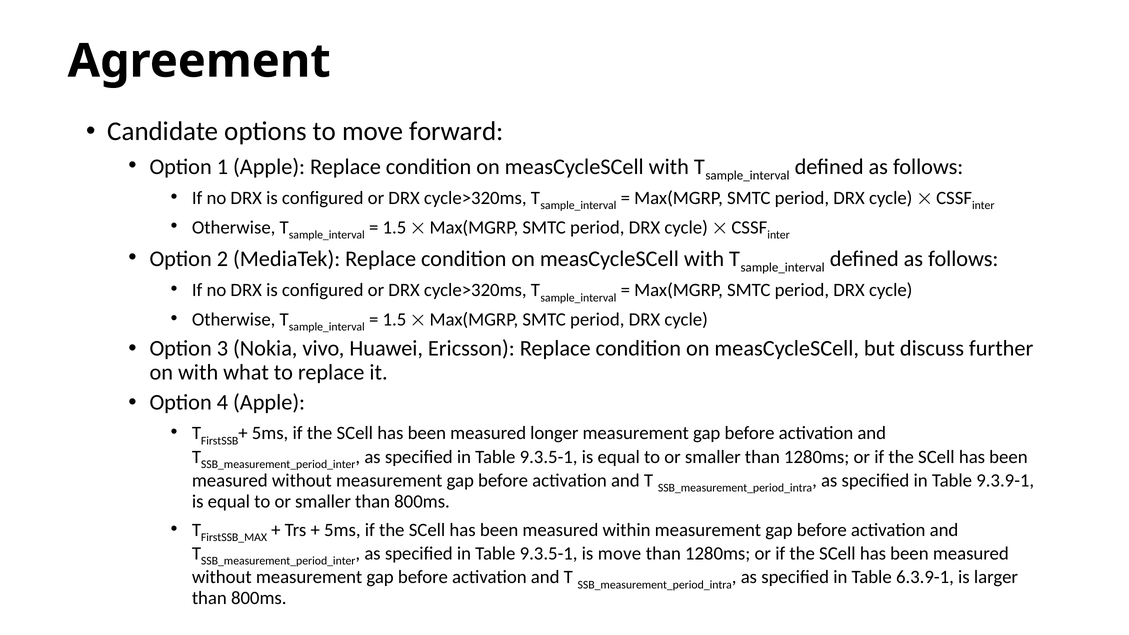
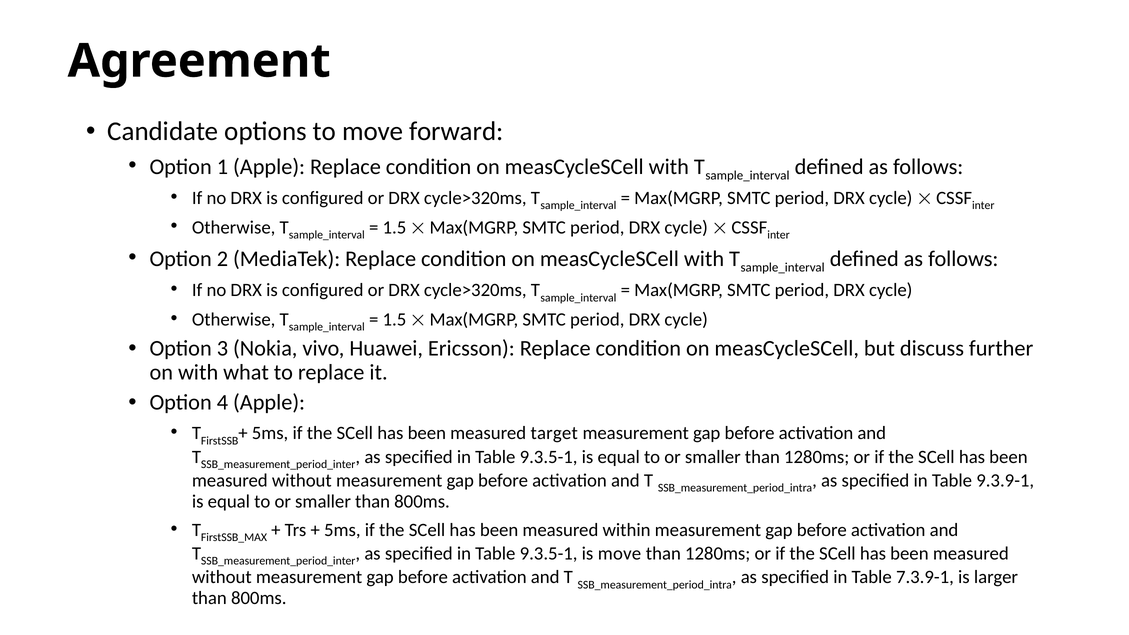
longer: longer -> target
6.3.9-1: 6.3.9-1 -> 7.3.9-1
